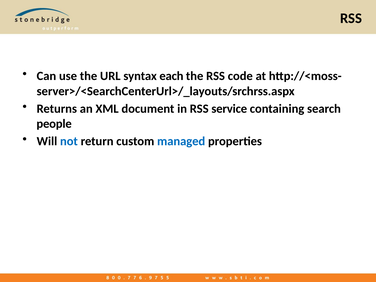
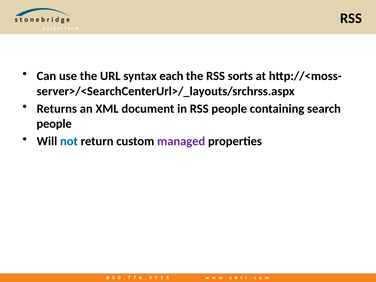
code: code -> sorts
RSS service: service -> people
managed colour: blue -> purple
